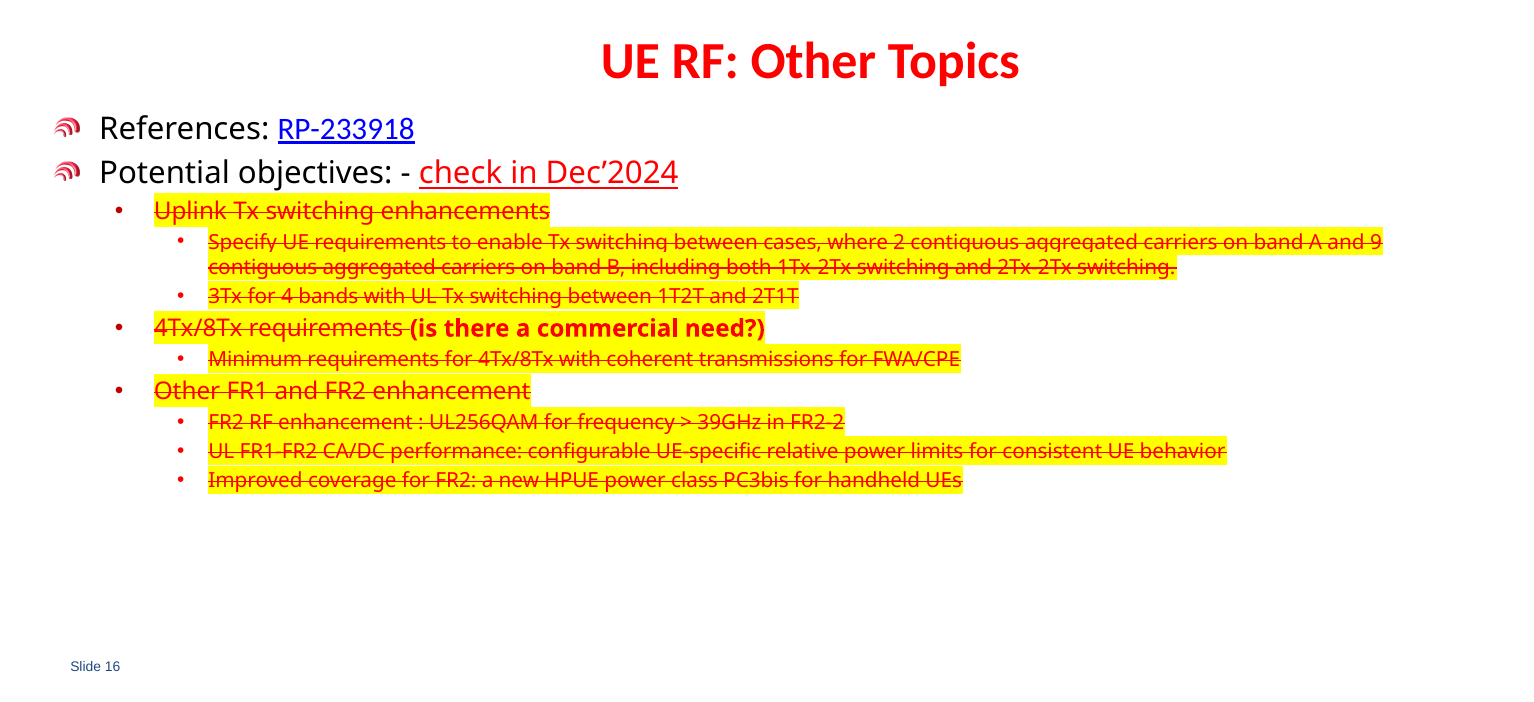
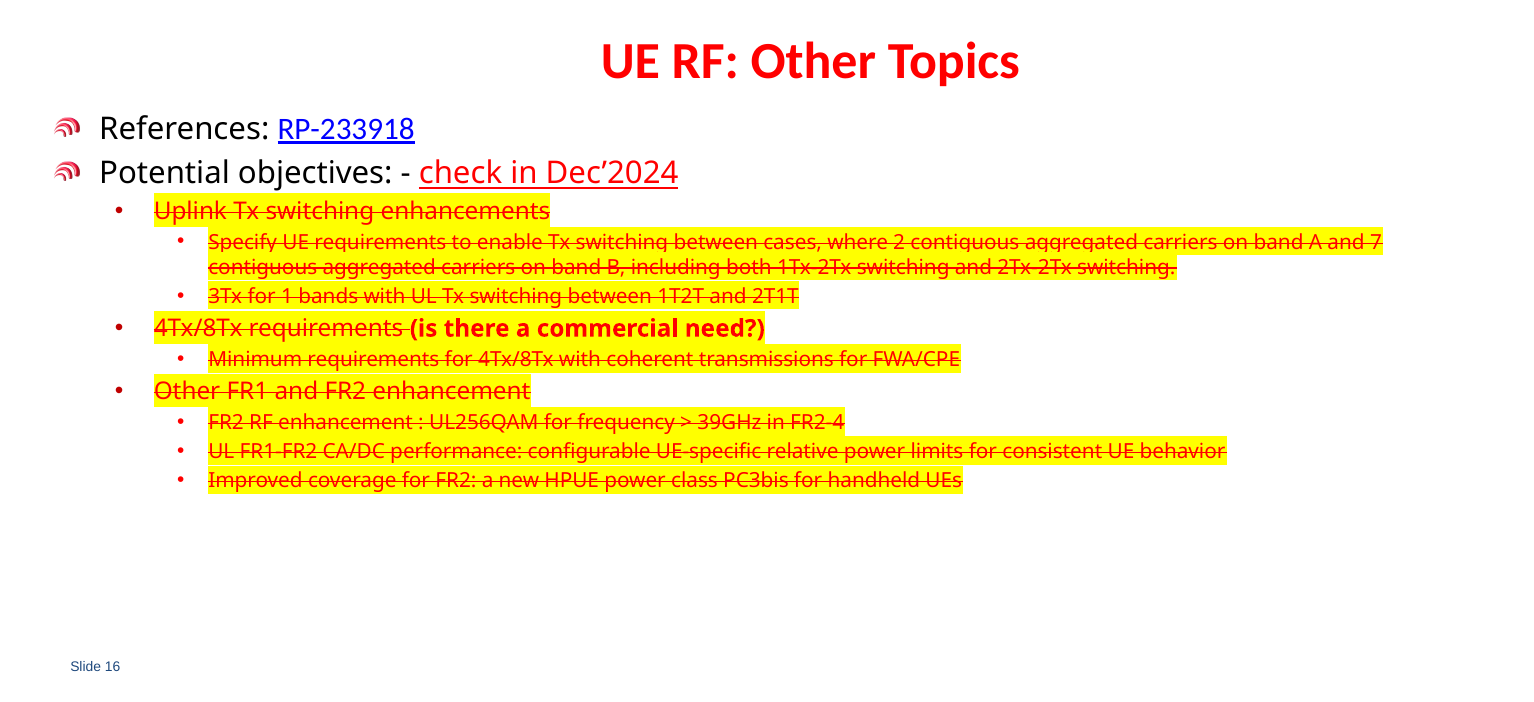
9: 9 -> 7
4: 4 -> 1
FR2-2: FR2-2 -> FR2-4
